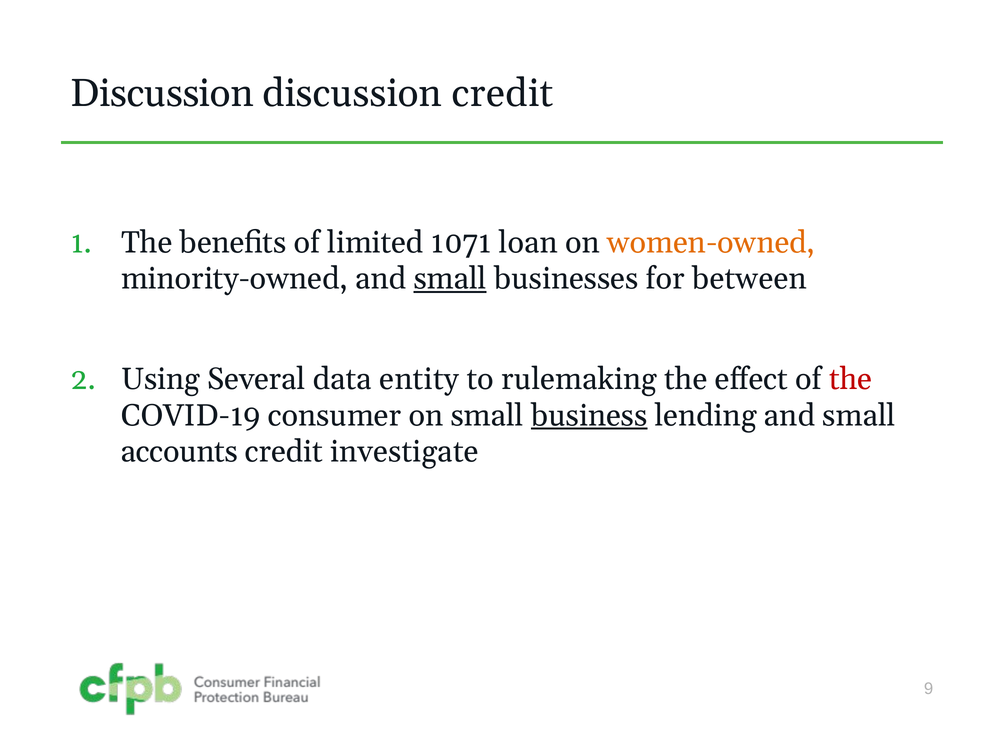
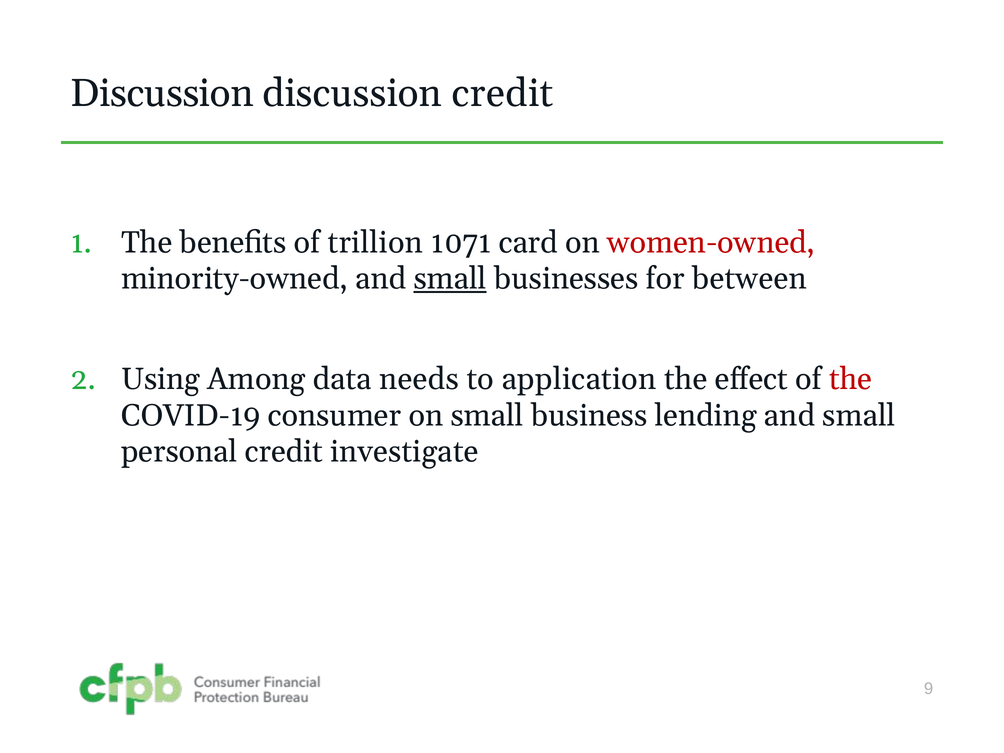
limited: limited -> trillion
loan: loan -> card
women-owned colour: orange -> red
Several: Several -> Among
entity: entity -> needs
rulemaking: rulemaking -> application
business underline: present -> none
accounts: accounts -> personal
